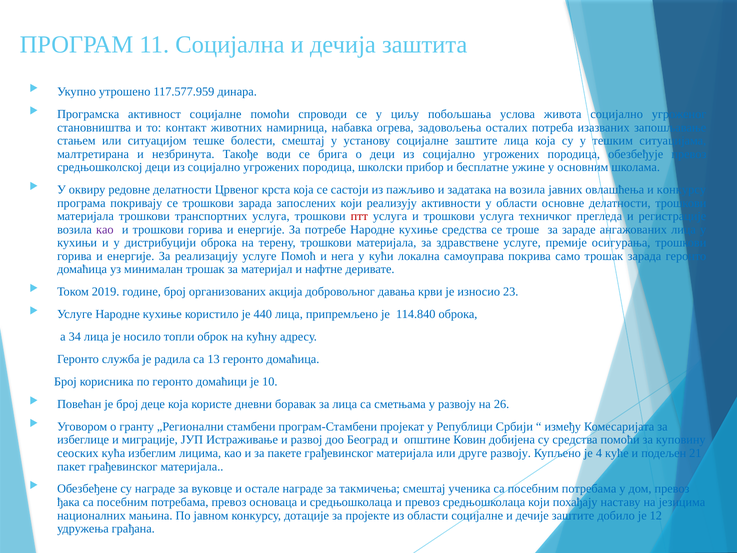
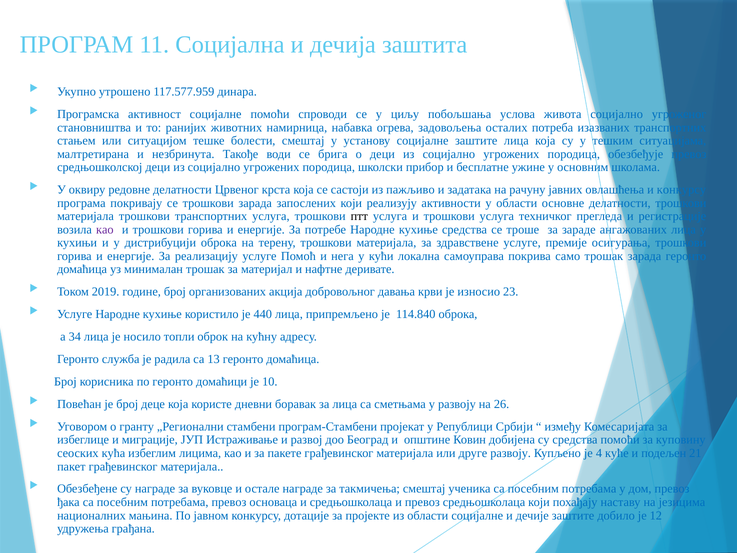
контакт: контакт -> ранијих
изазваних запошљавање: запошљавање -> транспортних
на возила: возила -> рачуну
птт colour: red -> black
